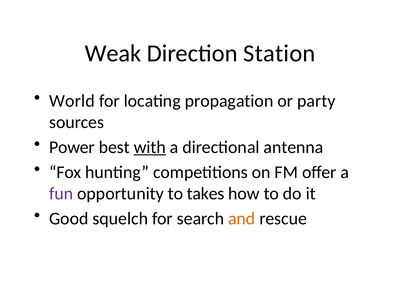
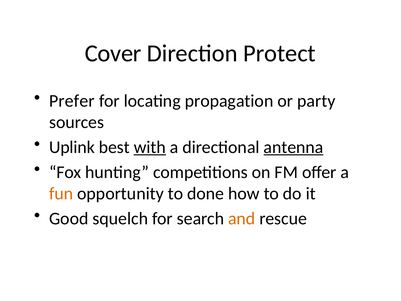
Weak: Weak -> Cover
Station: Station -> Protect
World: World -> Prefer
Power: Power -> Uplink
antenna underline: none -> present
fun colour: purple -> orange
takes: takes -> done
